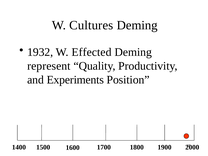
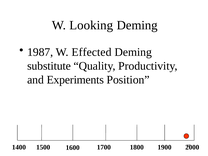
Cultures: Cultures -> Looking
1932: 1932 -> 1987
represent: represent -> substitute
